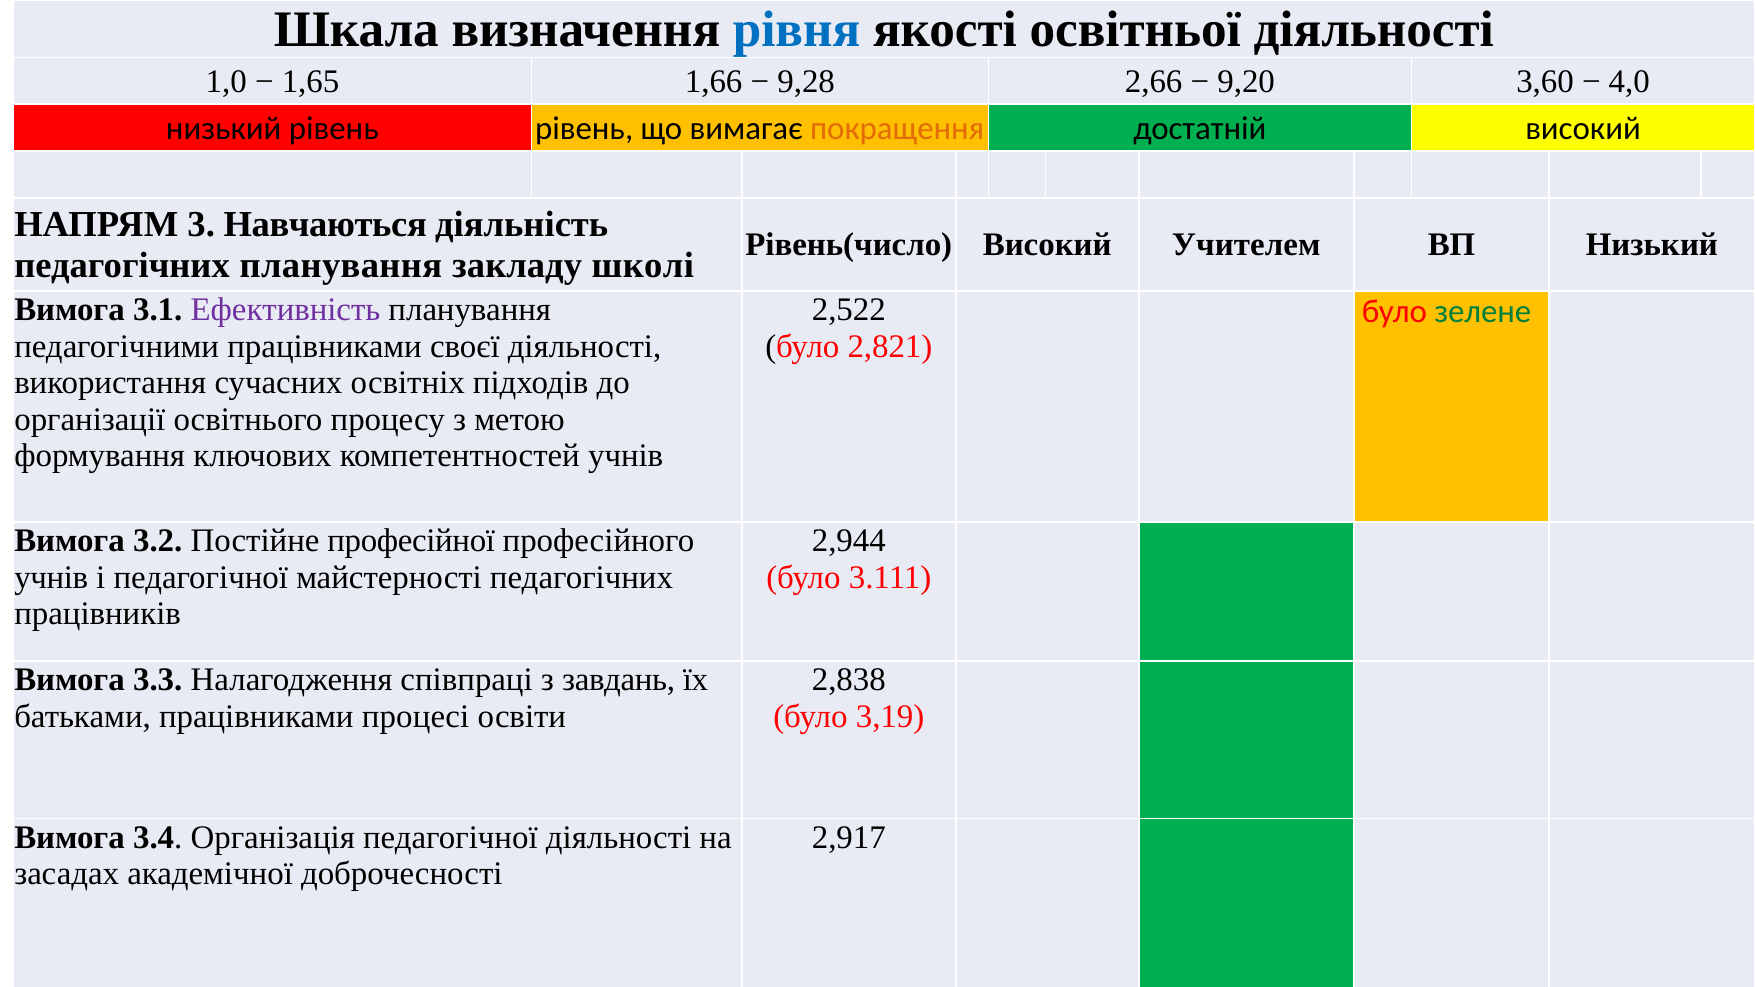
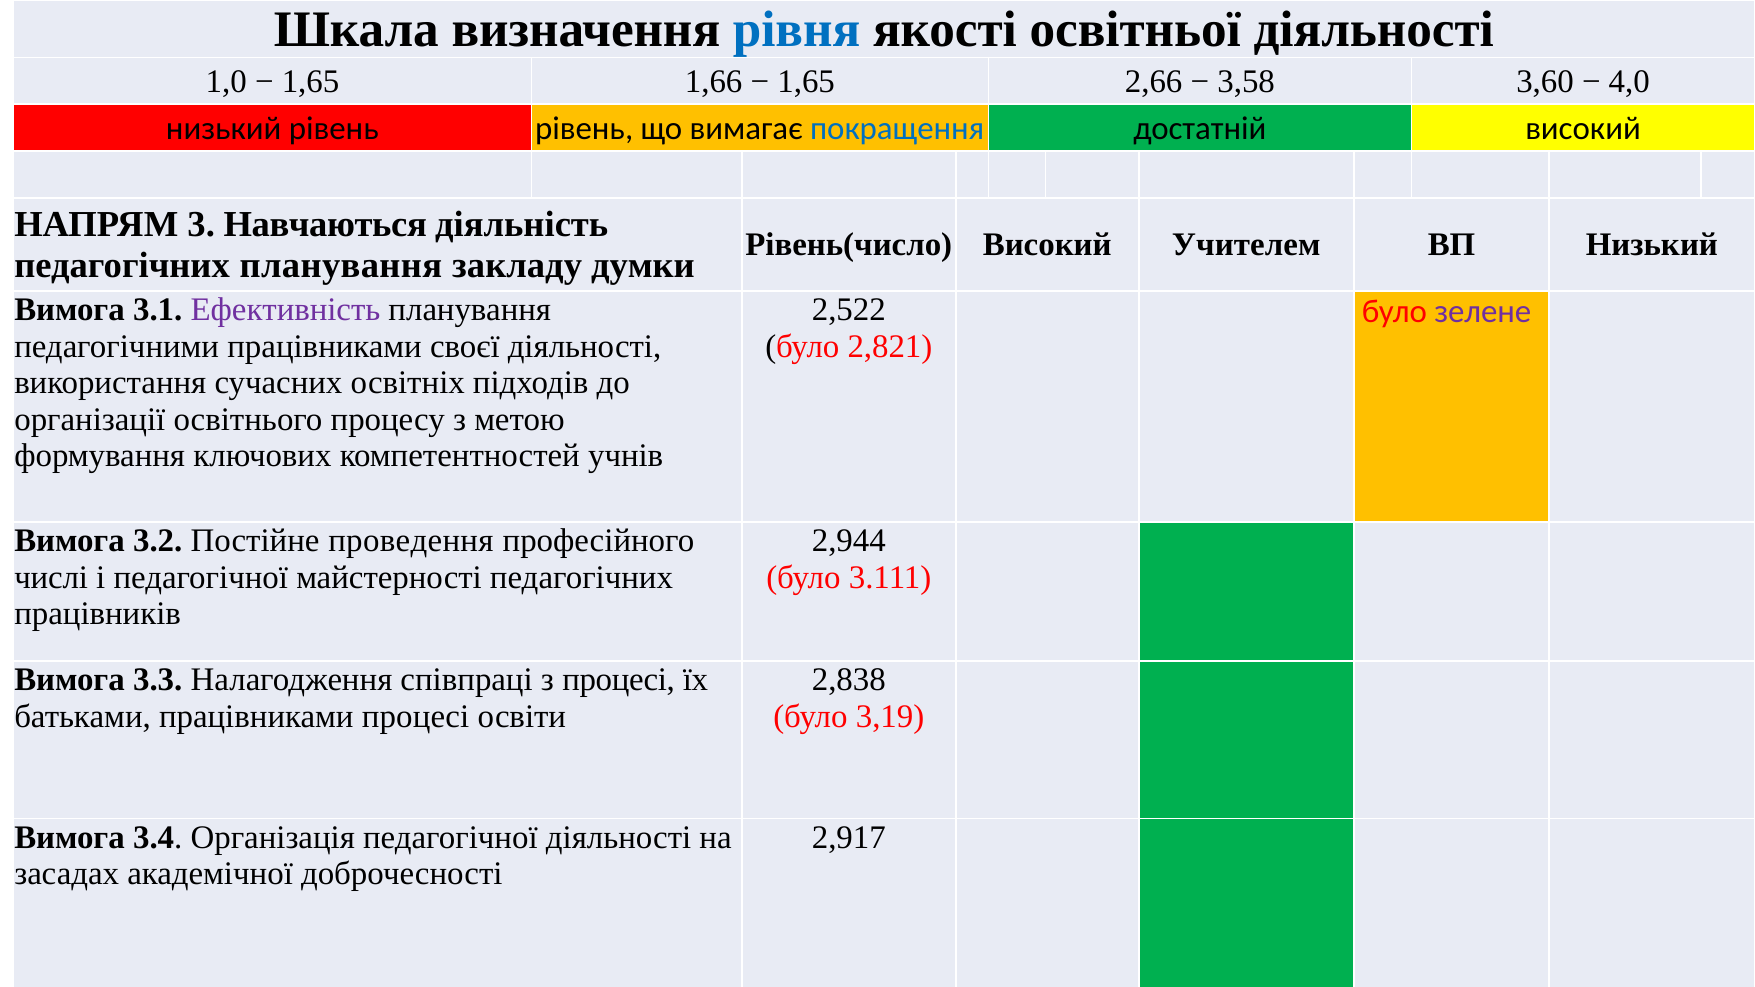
9,28 at (806, 81): 9,28 -> 1,65
9,20: 9,20 -> 3,58
покращення colour: orange -> blue
школі: школі -> думки
зелене colour: green -> purple
професійної: професійної -> проведення
учнів at (51, 578): учнів -> числі
з завдань: завдань -> процесі
